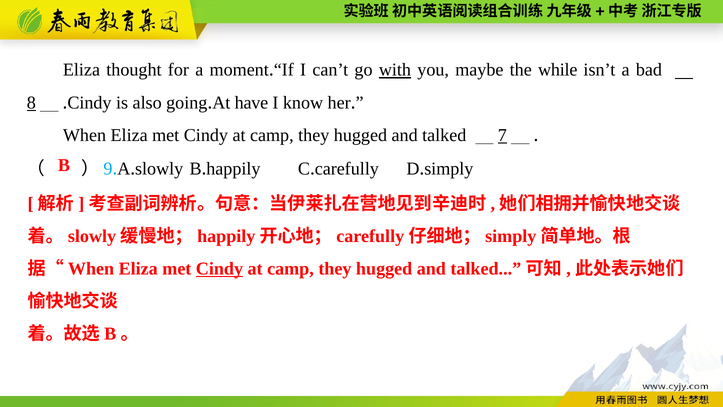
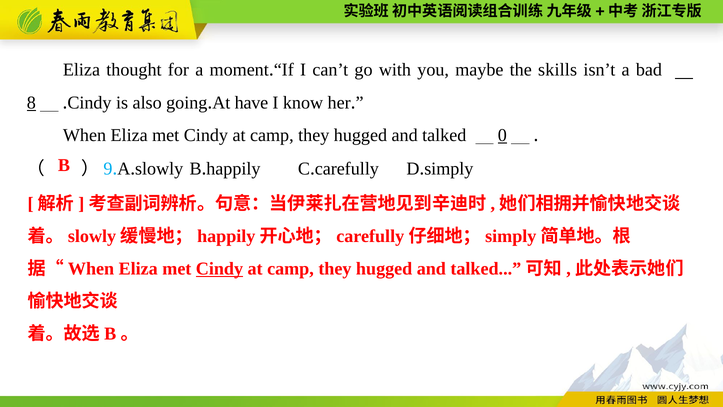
with underline: present -> none
while: while -> skills
7: 7 -> 0
